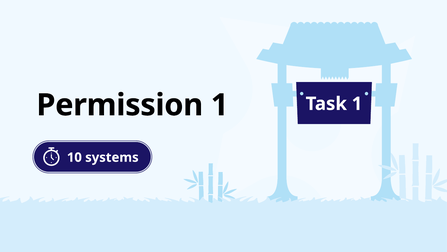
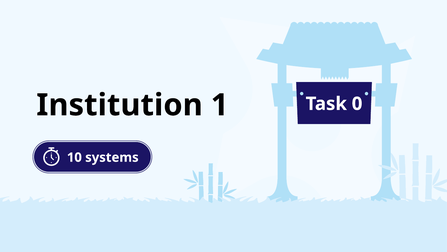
Permission: Permission -> Institution
Task 1: 1 -> 0
